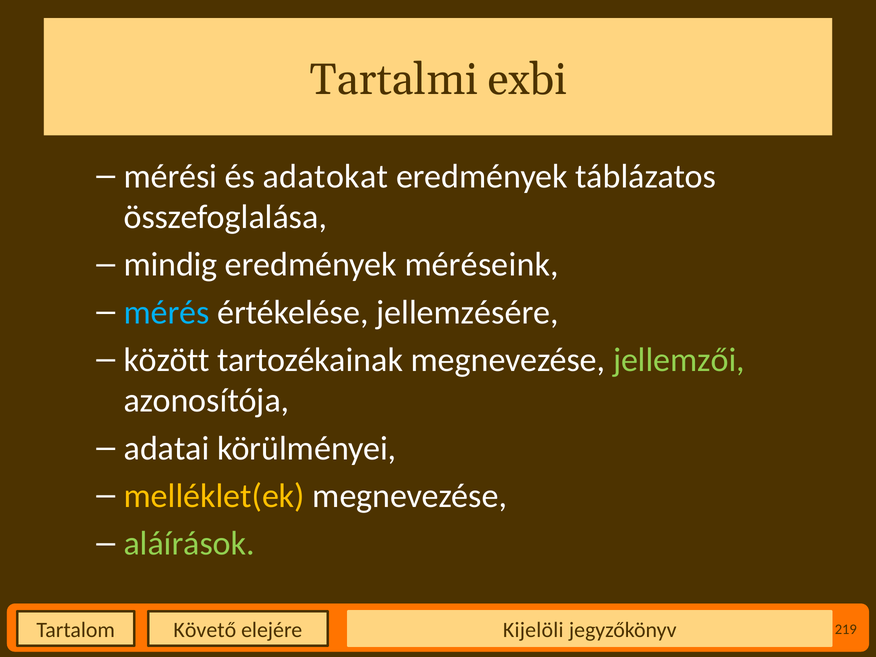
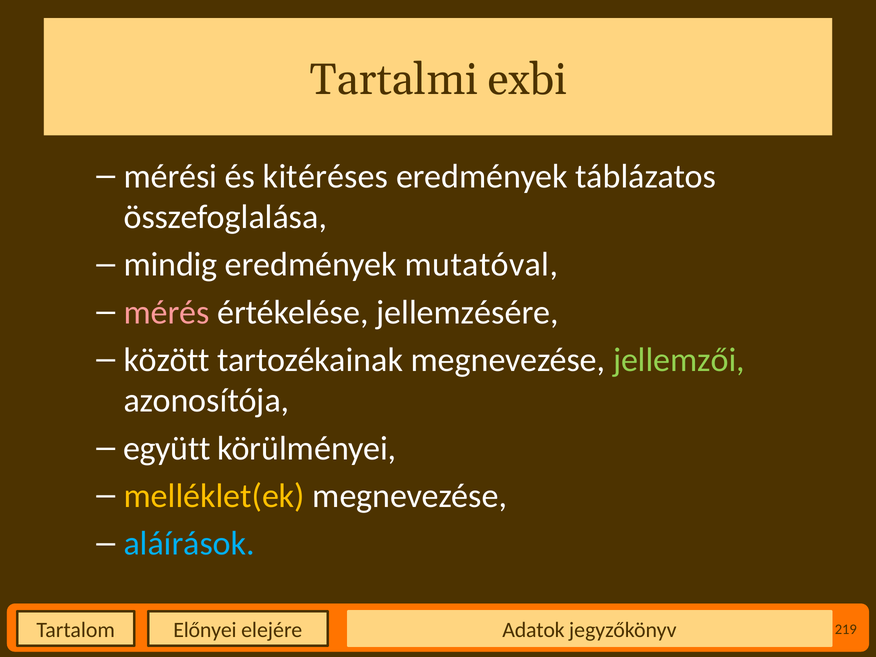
adatokat: adatokat -> kitéréses
méréseink: méréseink -> mutatóval
mérés colour: light blue -> pink
adatai: adatai -> együtt
aláírások colour: light green -> light blue
Követő: Követő -> Előnyei
Kijelöli: Kijelöli -> Adatok
